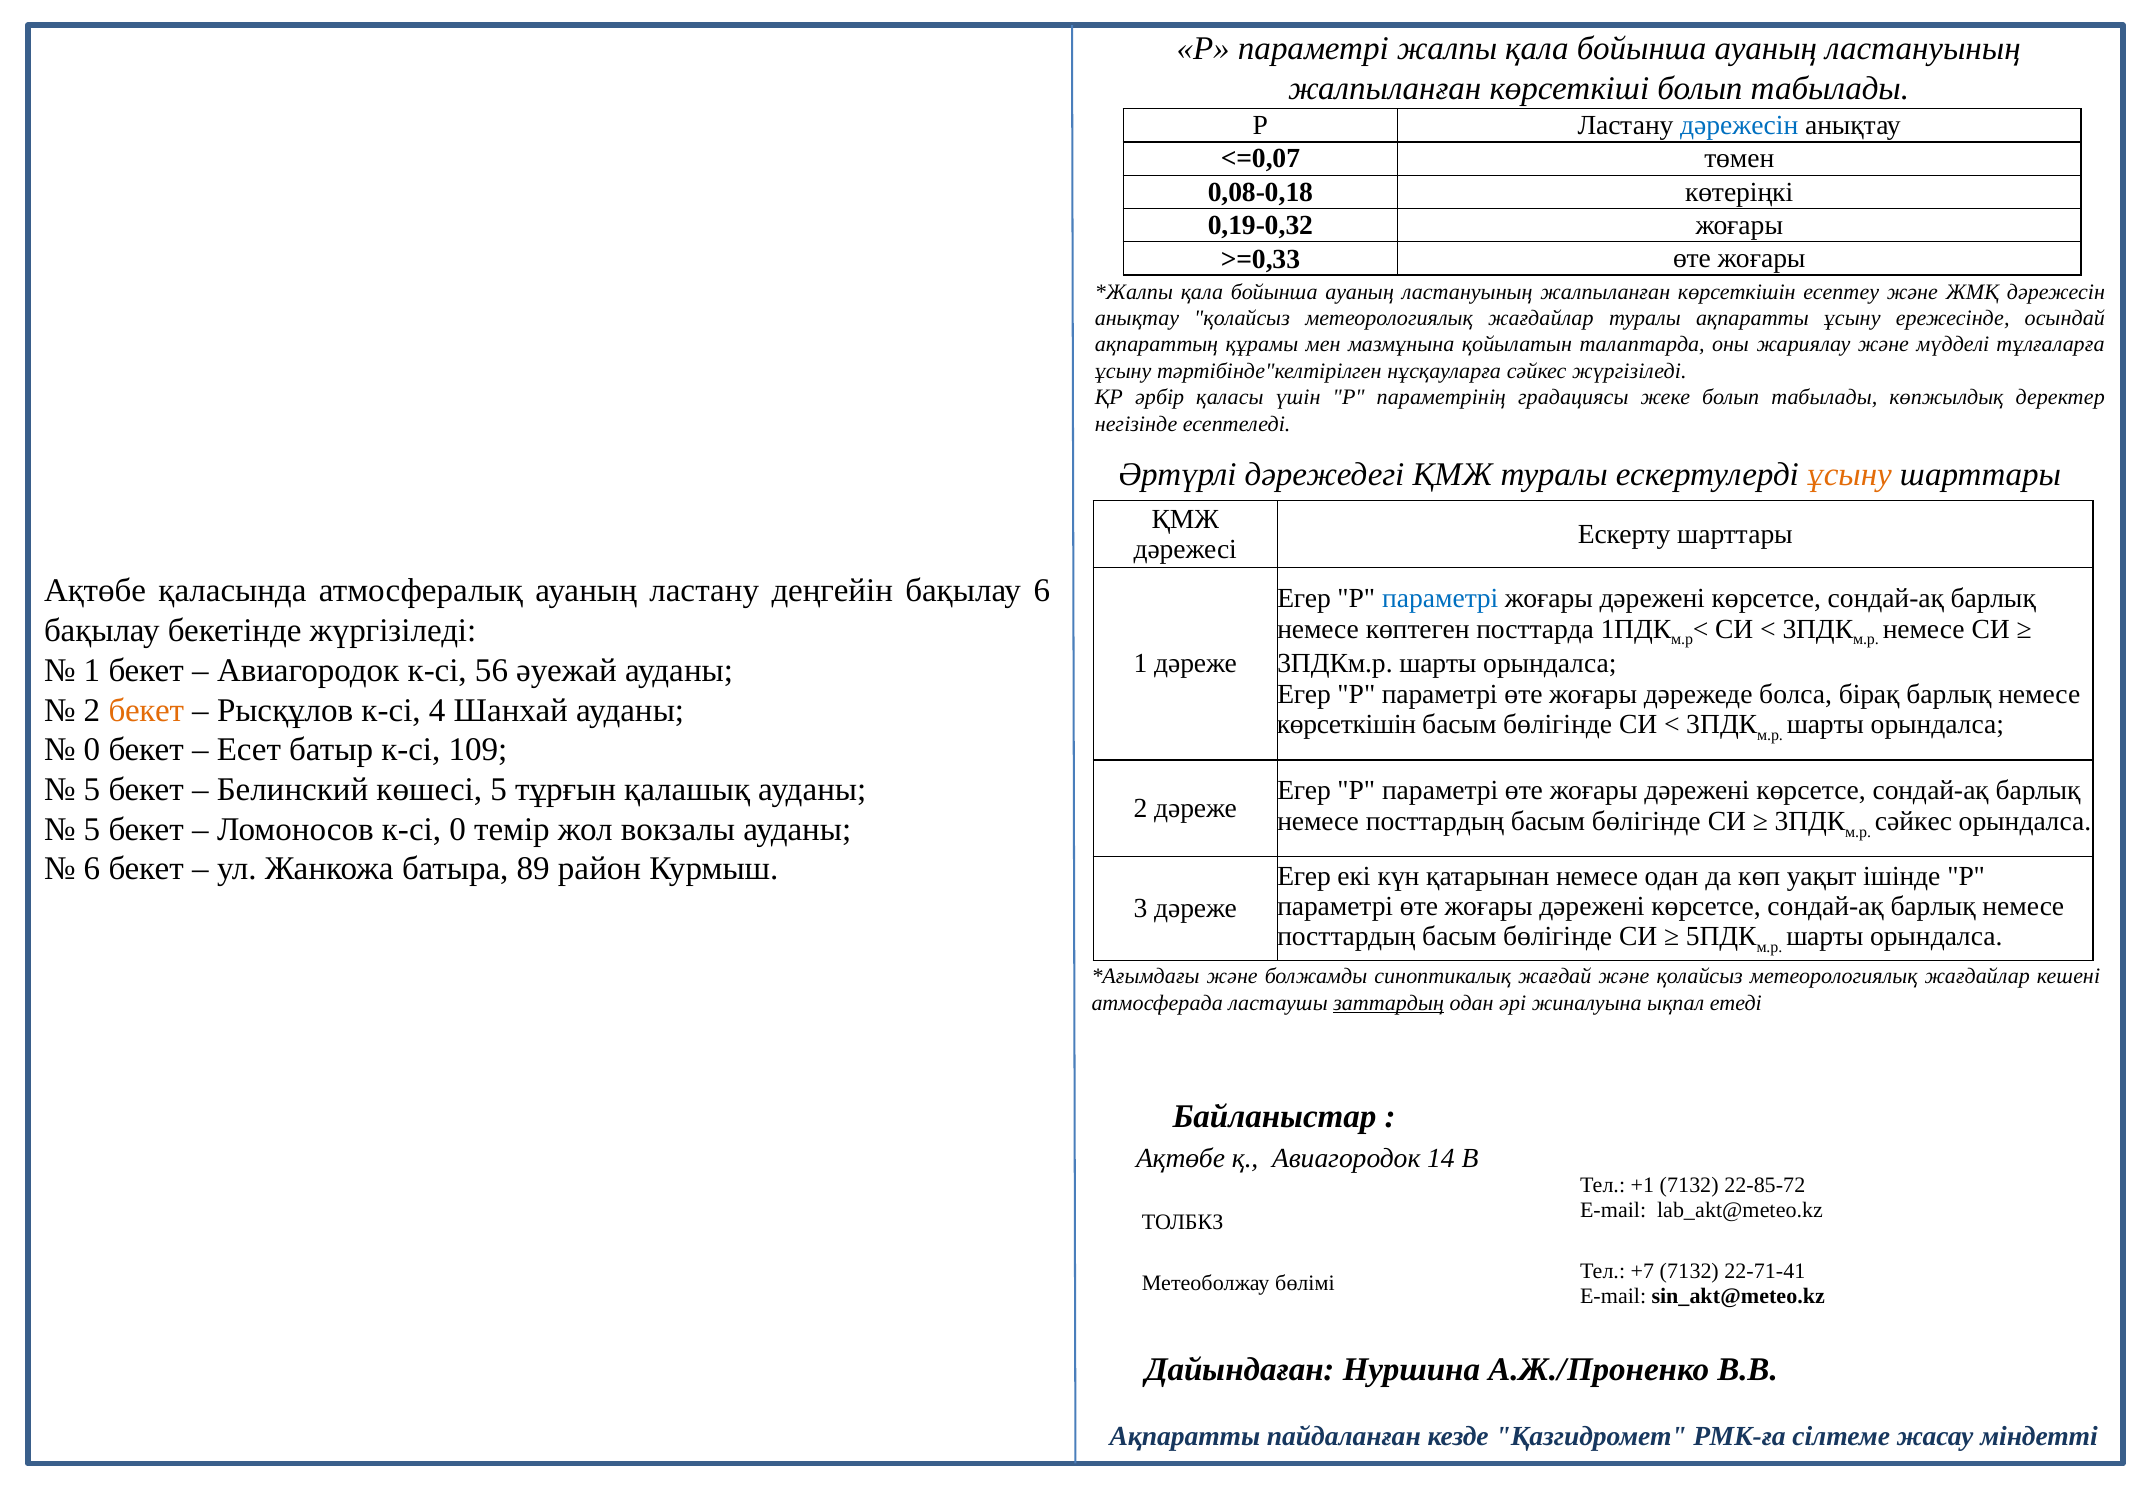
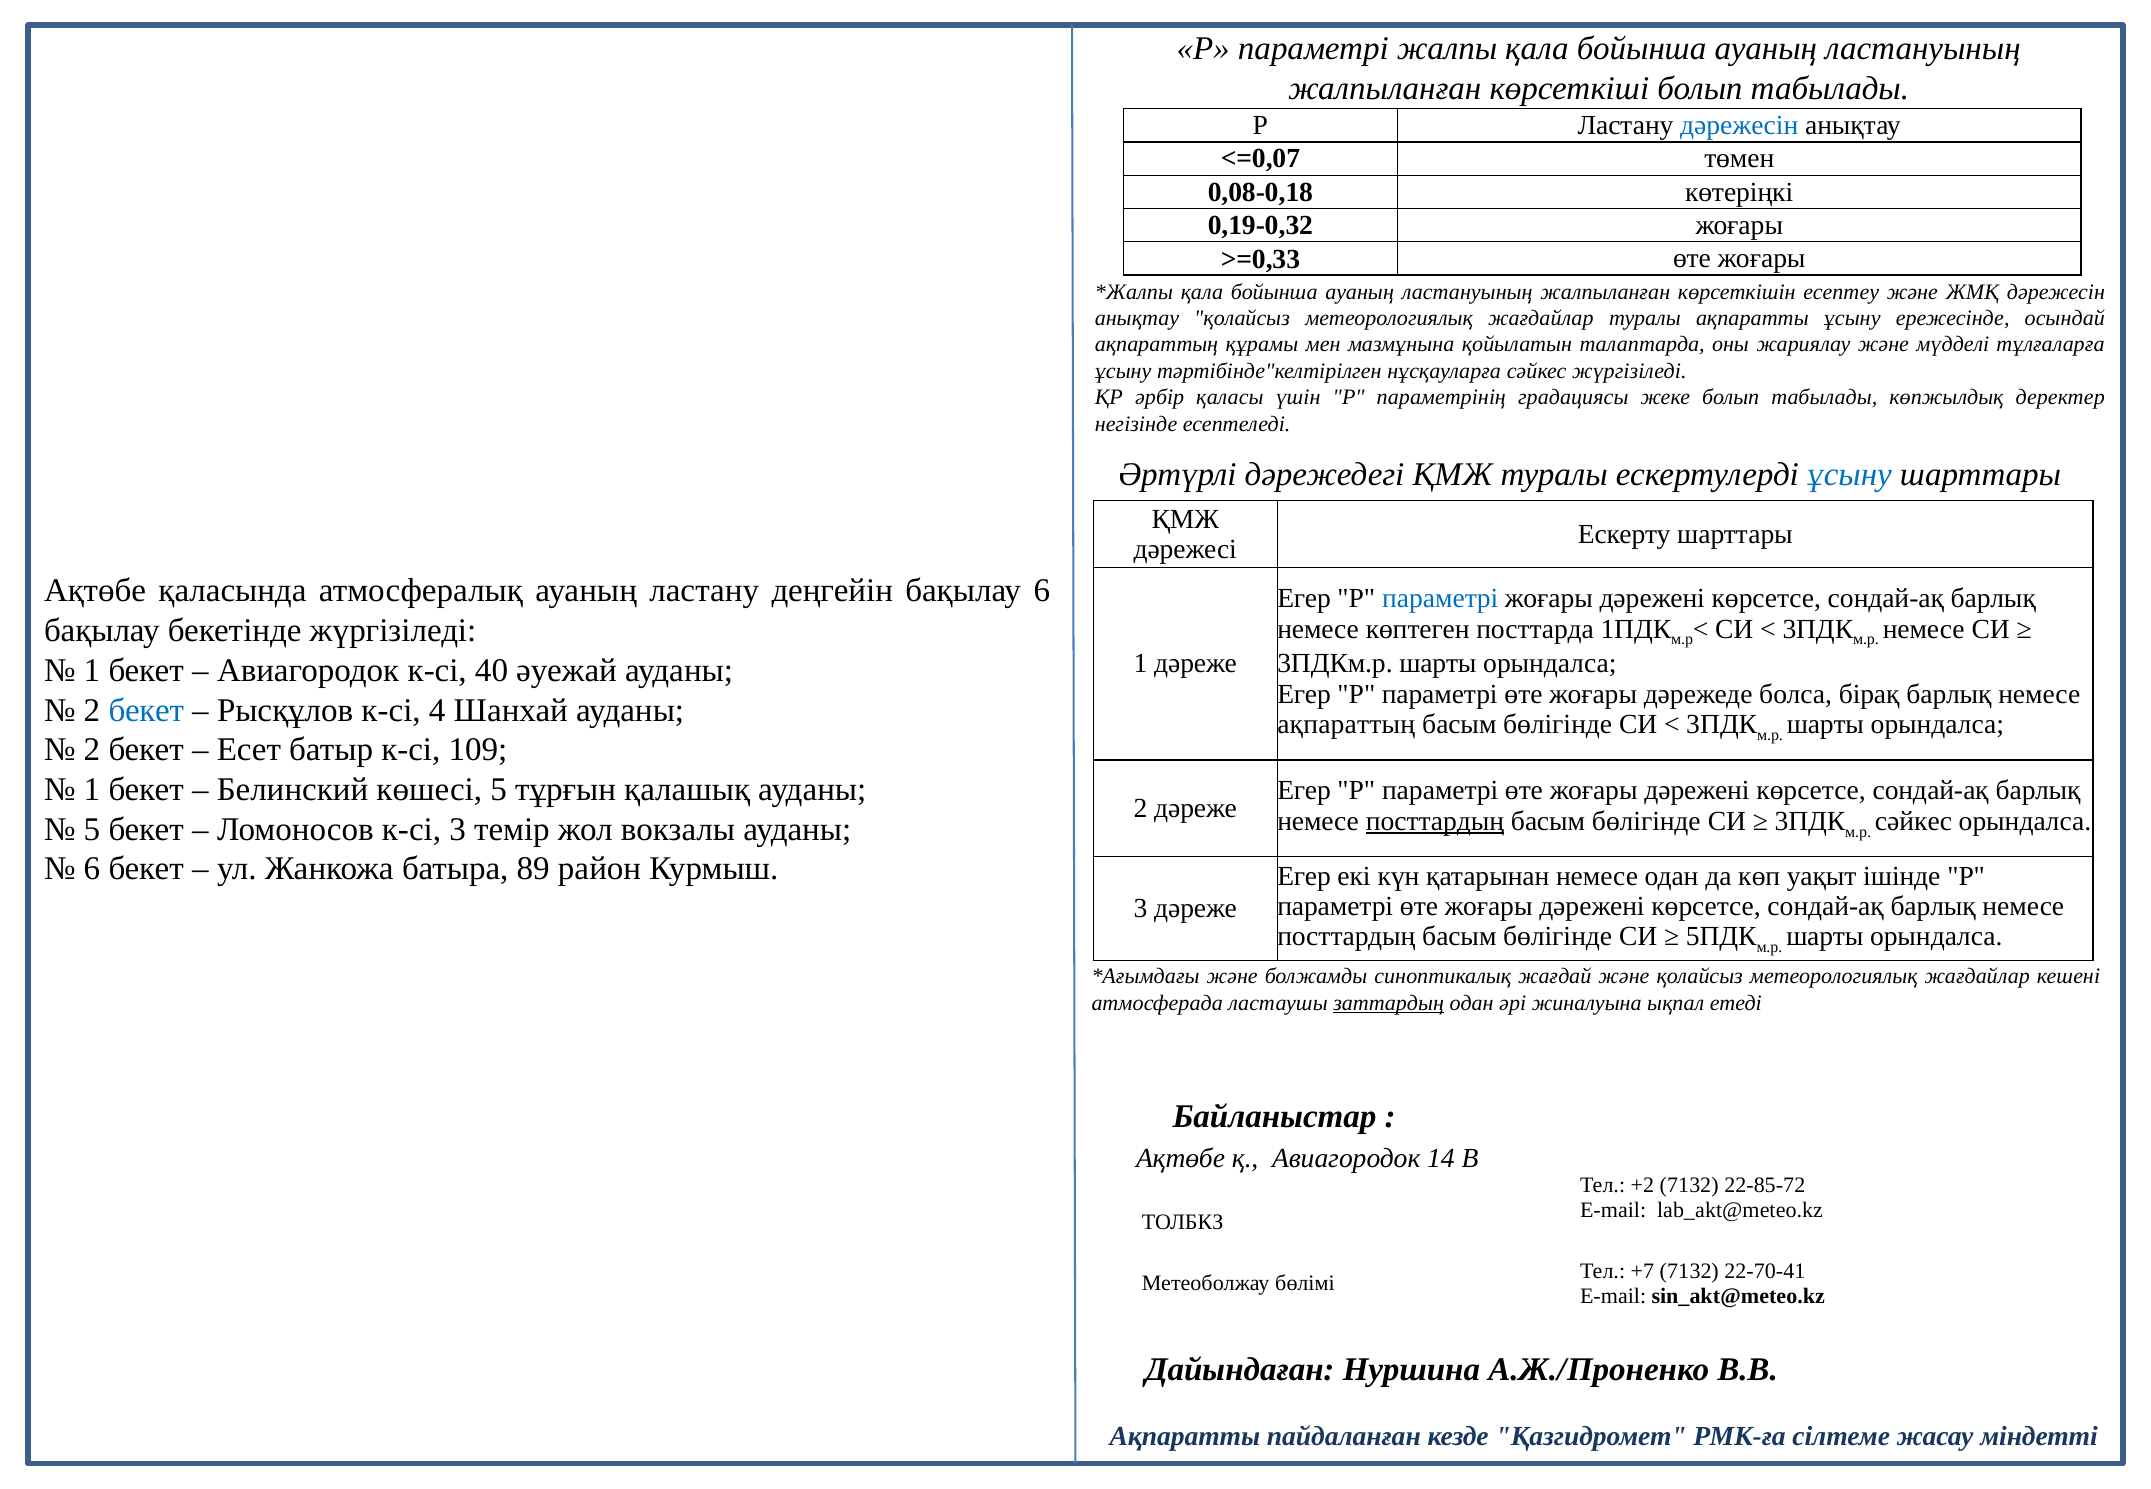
ұсыну at (1850, 475) colour: orange -> blue
56: 56 -> 40
бекет at (146, 710) colour: orange -> blue
көрсеткішін at (1346, 725): көрсеткішін -> ақпараттың
0 at (92, 750): 0 -> 2
5 at (92, 790): 5 -> 1
посттардың at (1435, 821) underline: none -> present
к-сі 0: 0 -> 3
+1: +1 -> +2
22-71-41: 22-71-41 -> 22-70-41
